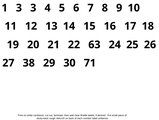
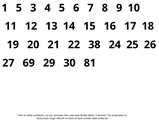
1 3: 3 -> 5
63: 63 -> 38
38: 38 -> 69
71: 71 -> 81
